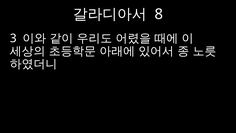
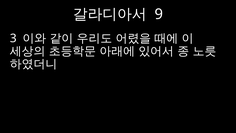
8: 8 -> 9
